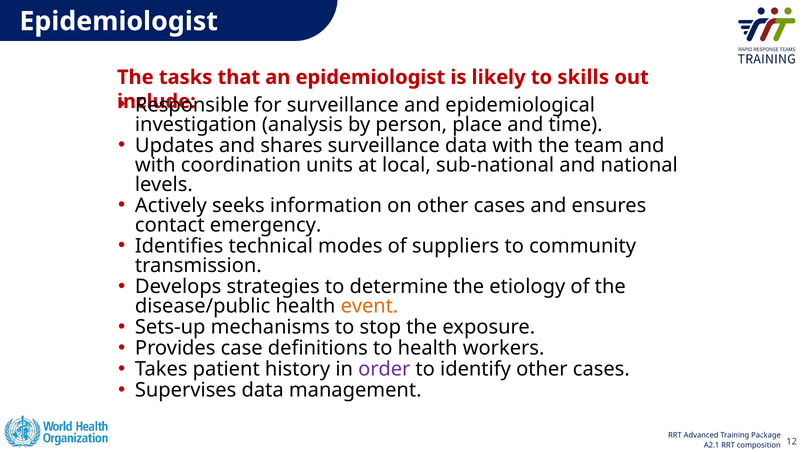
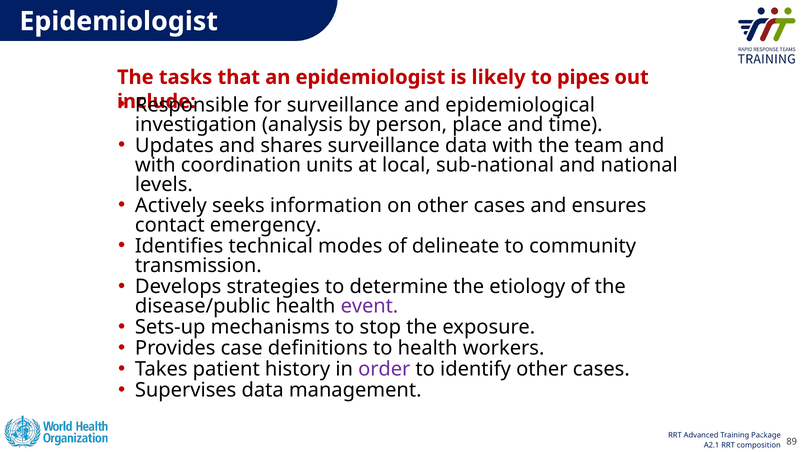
skills: skills -> pipes
suppliers: suppliers -> delineate
event colour: orange -> purple
12: 12 -> 89
